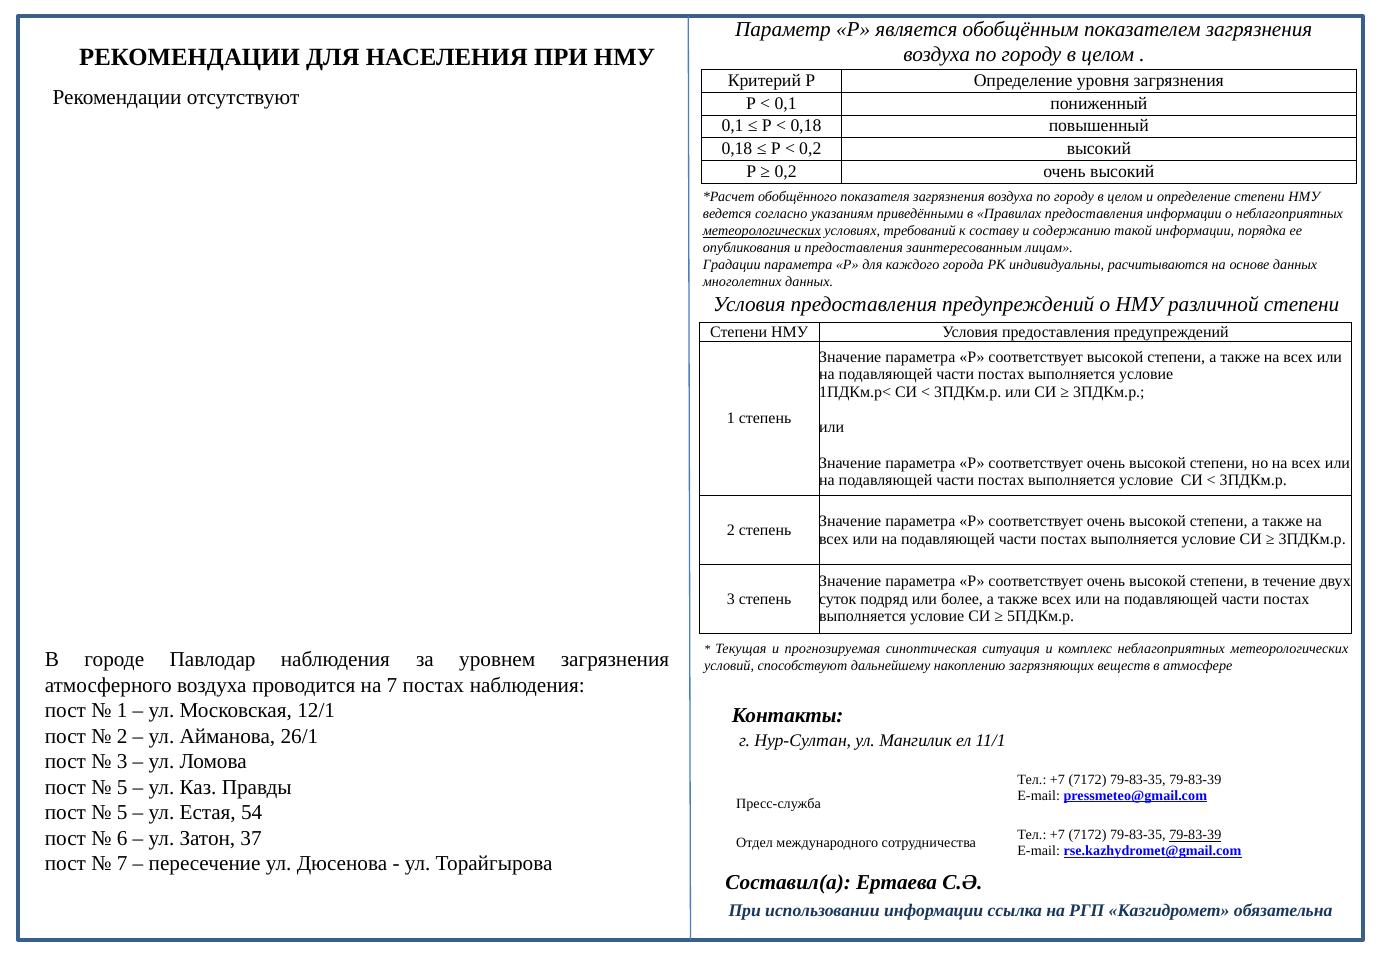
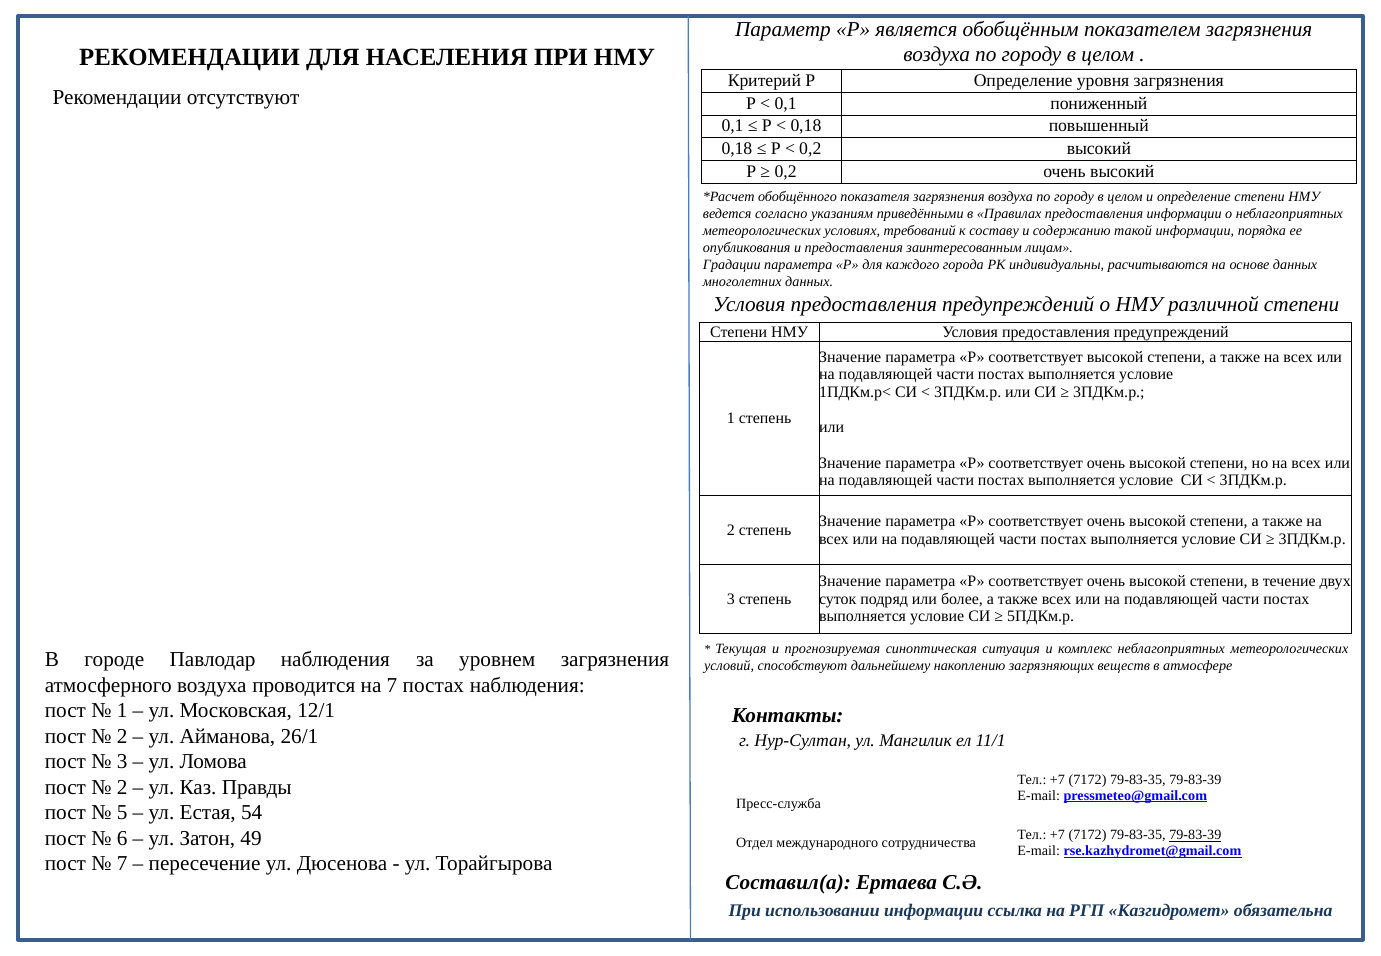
метеорологических at (762, 231) underline: present -> none
5 at (122, 787): 5 -> 2
37: 37 -> 49
